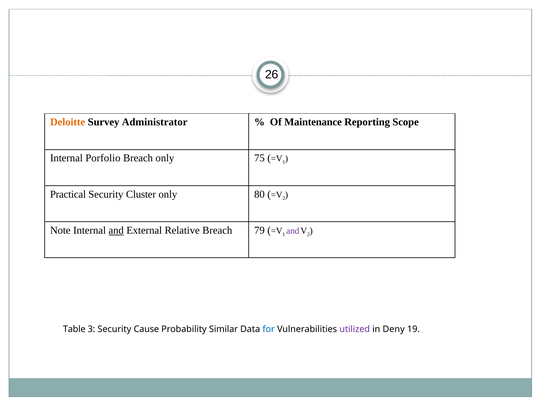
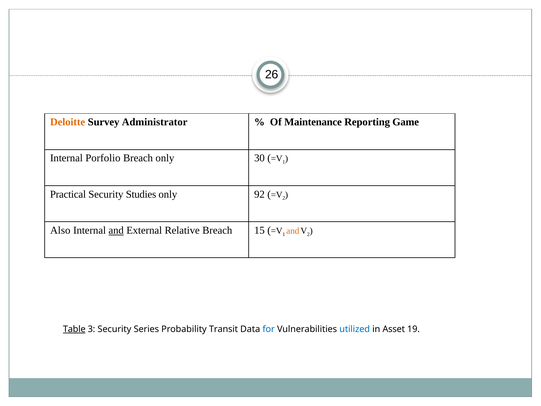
Scope: Scope -> Game
75: 75 -> 30
Cluster: Cluster -> Studies
80: 80 -> 92
Note: Note -> Also
79: 79 -> 15
and at (293, 231) colour: purple -> orange
Table underline: none -> present
Cause: Cause -> Series
Similar: Similar -> Transit
utilized colour: purple -> blue
Deny: Deny -> Asset
